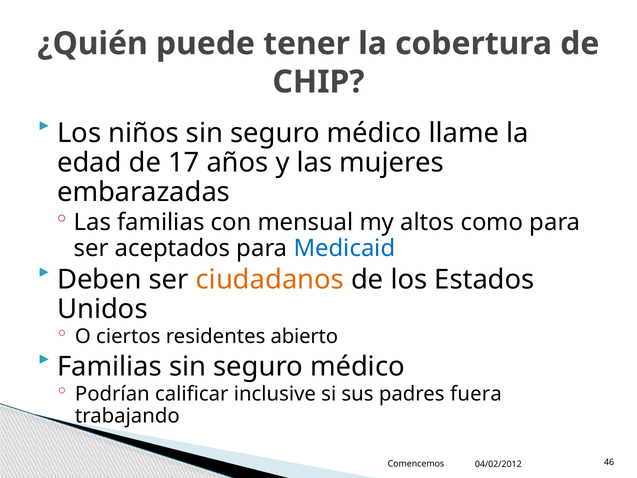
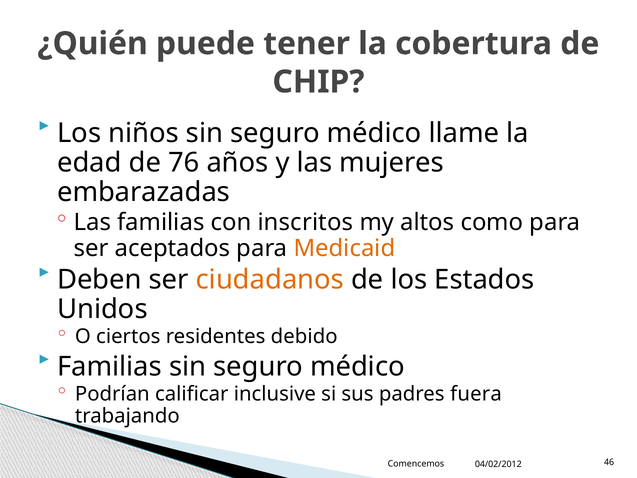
17: 17 -> 76
mensual: mensual -> inscritos
Medicaid colour: blue -> orange
abierto: abierto -> debido
